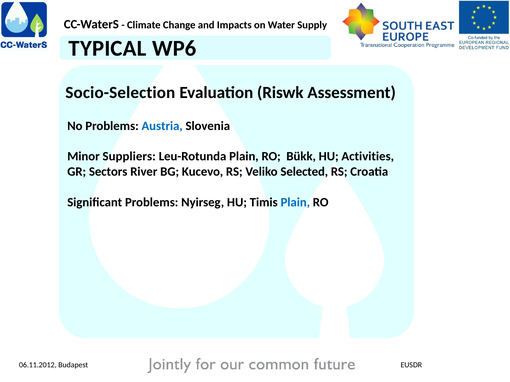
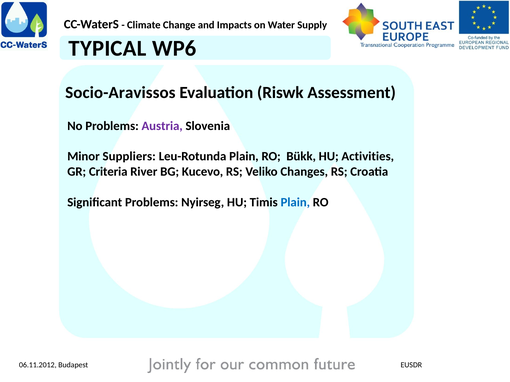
Socio-Selection: Socio-Selection -> Socio-Aravissos
Austria colour: blue -> purple
Sectors: Sectors -> Criteria
Selected: Selected -> Changes
